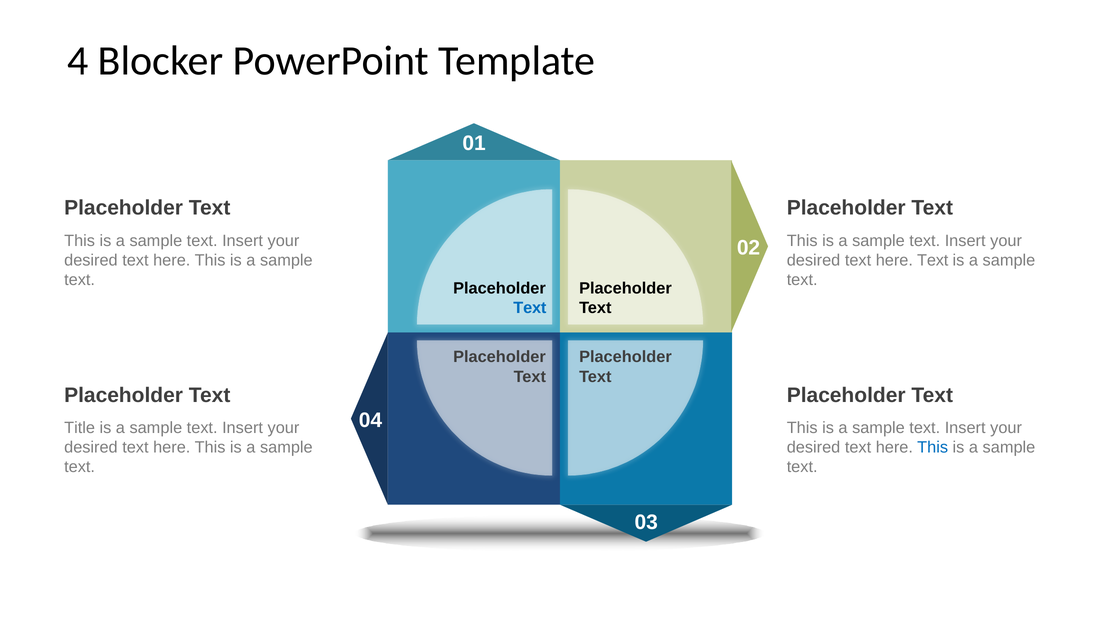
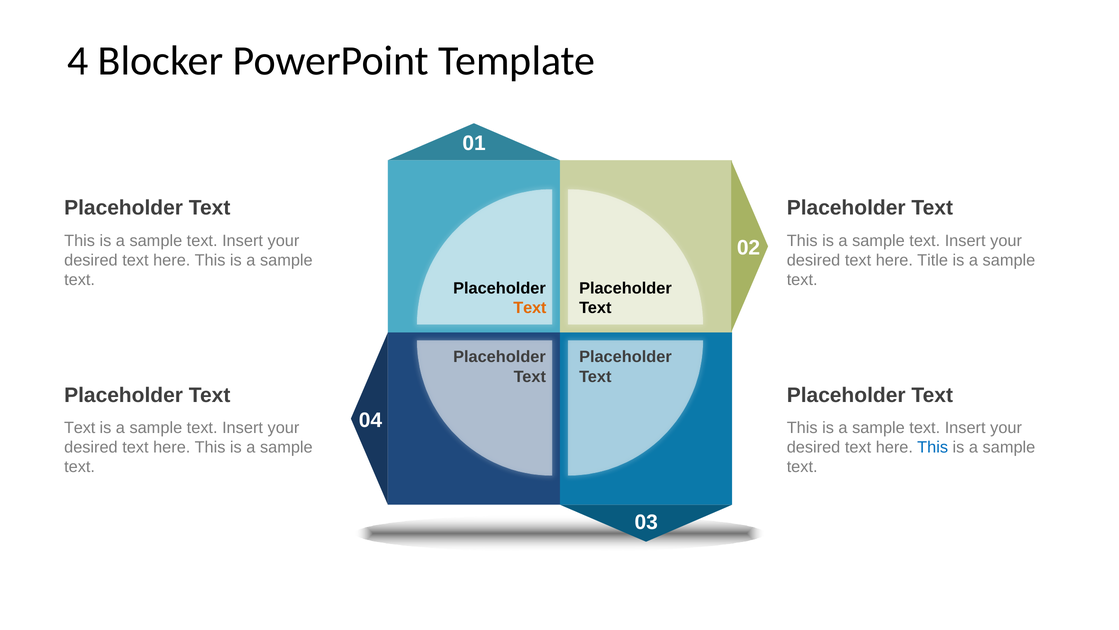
here Text: Text -> Title
Text at (530, 308) colour: blue -> orange
Title at (80, 428): Title -> Text
